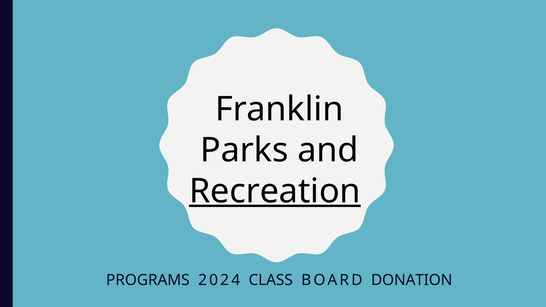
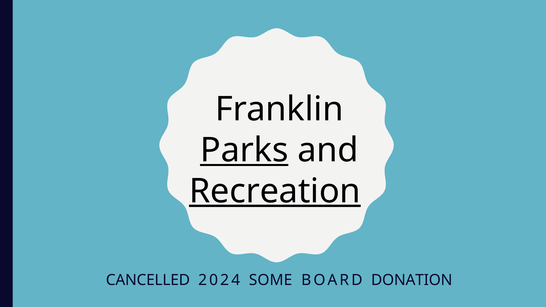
Parks underline: none -> present
PROGRAMS: PROGRAMS -> CANCELLED
CLASS: CLASS -> SOME
